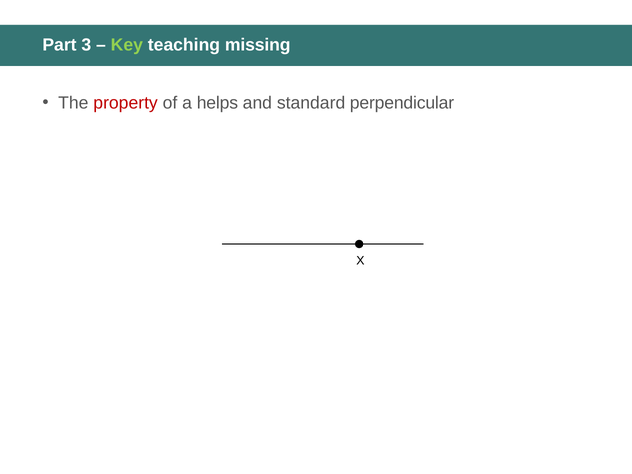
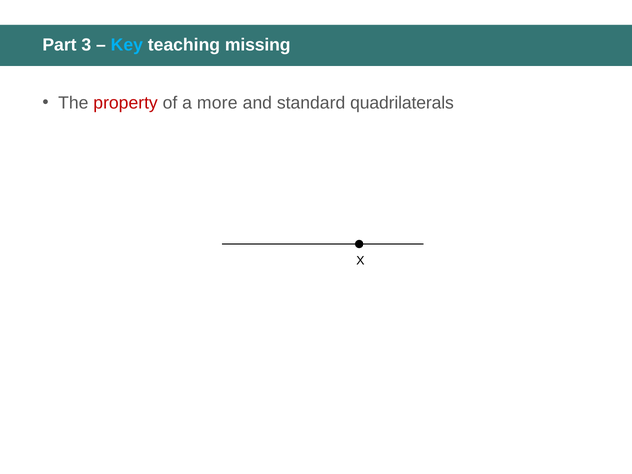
Key colour: light green -> light blue
helps: helps -> more
perpendicular: perpendicular -> quadrilaterals
